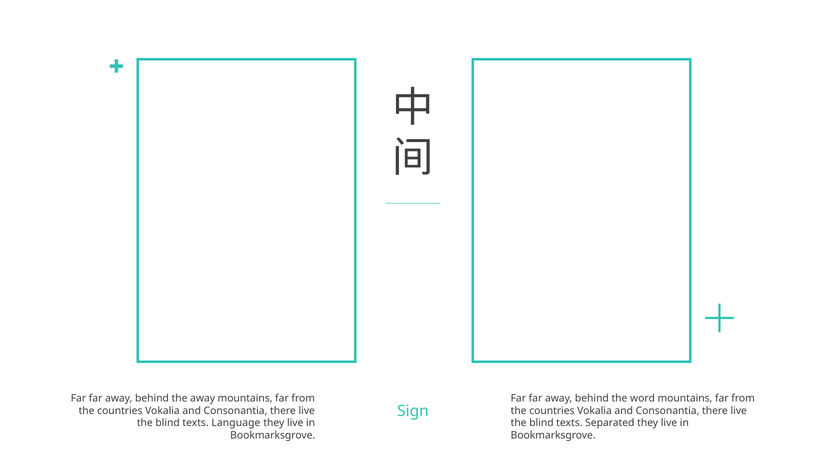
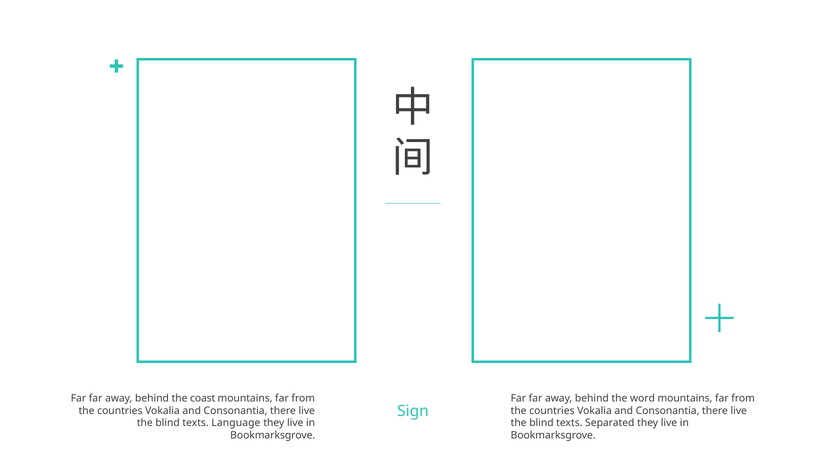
the away: away -> coast
